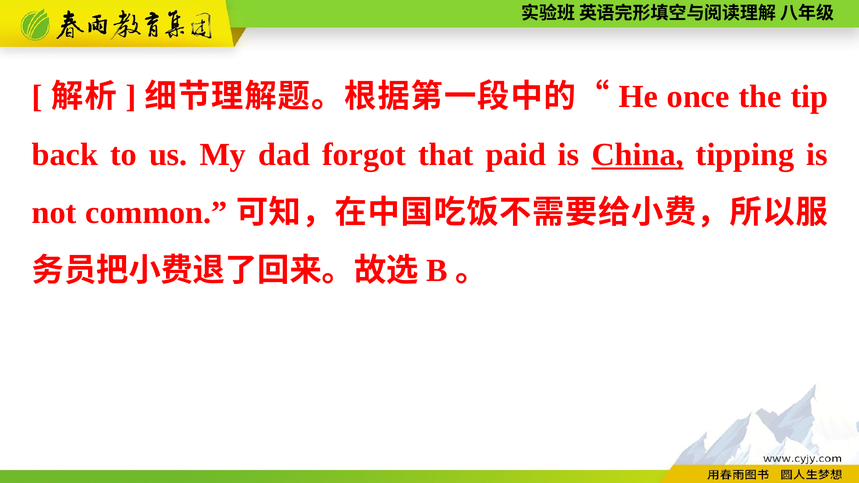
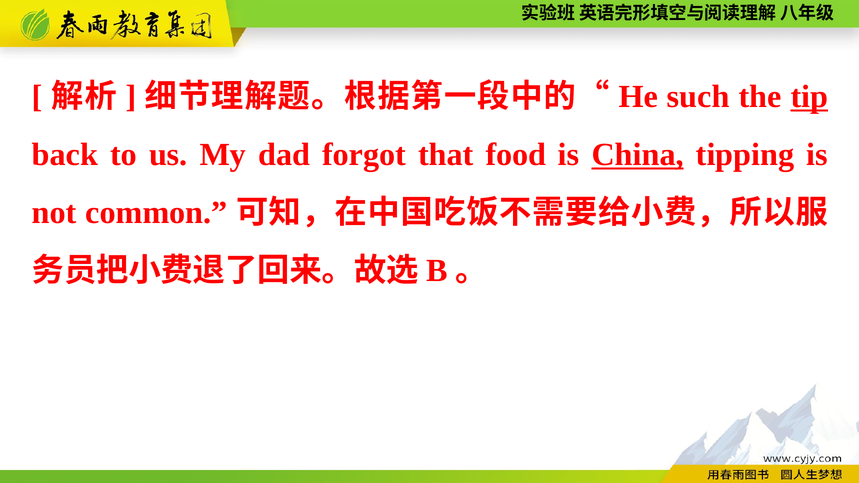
once: once -> such
tip underline: none -> present
paid: paid -> food
